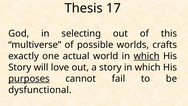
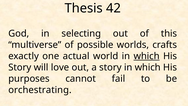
17: 17 -> 42
purposes underline: present -> none
dysfunctional: dysfunctional -> orchestrating
